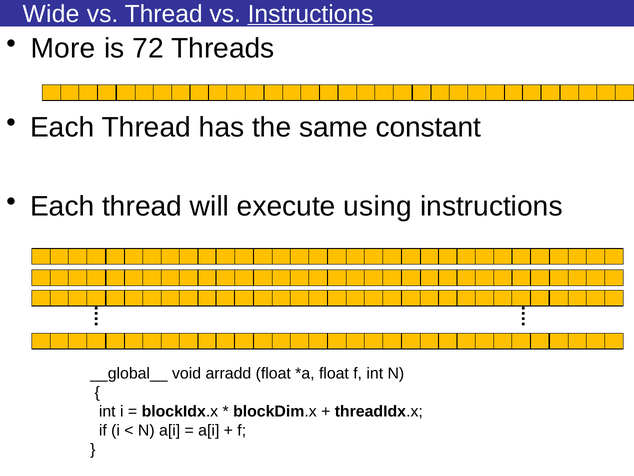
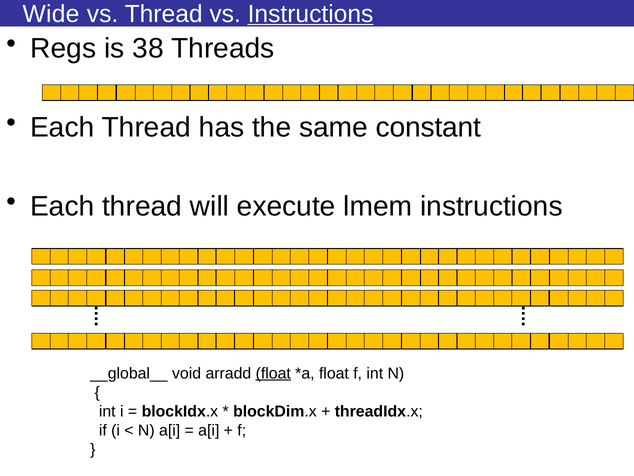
More: More -> Regs
72: 72 -> 38
using: using -> lmem
float at (273, 373) underline: none -> present
